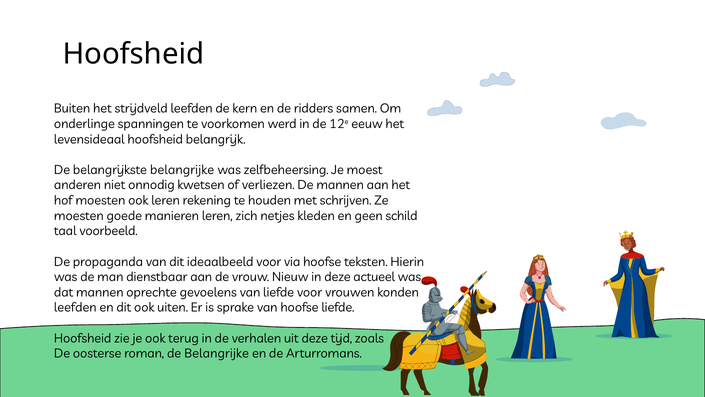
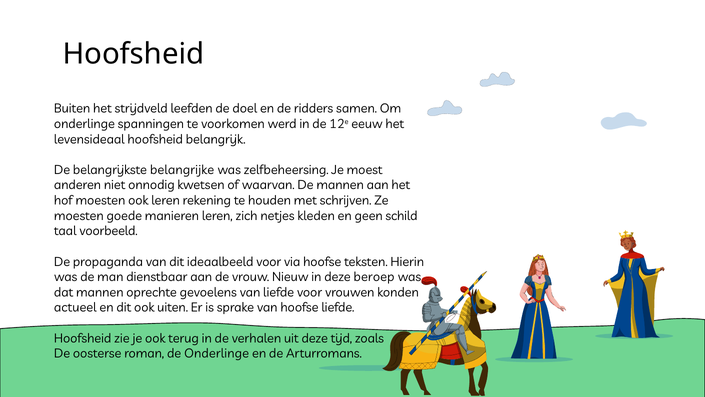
kern: kern -> doel
verliezen: verliezen -> waarvan
actueel: actueel -> beroep
leefden at (75, 307): leefden -> actueel
de Belangrijke: Belangrijke -> Onderlinge
